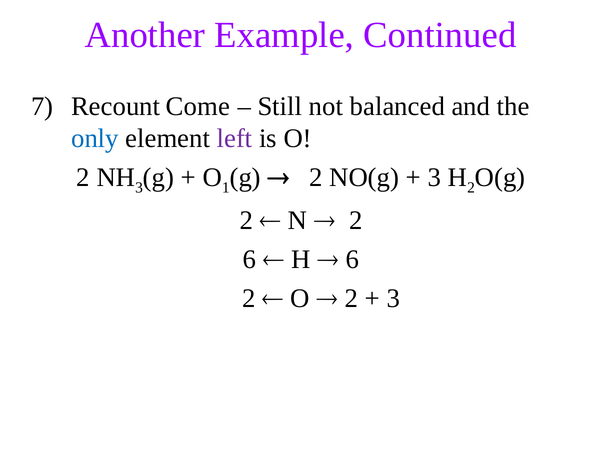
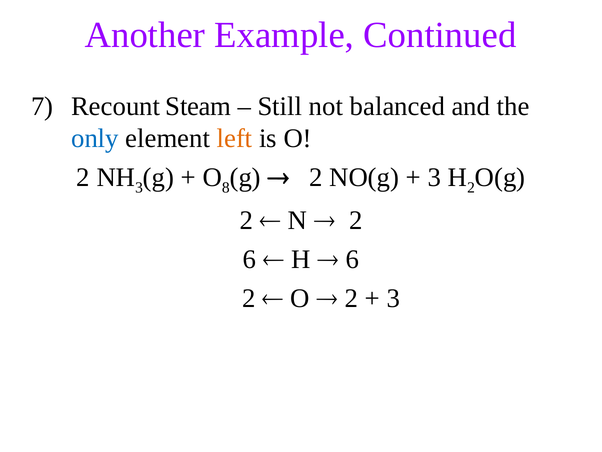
Come: Come -> Steam
left colour: purple -> orange
1: 1 -> 8
